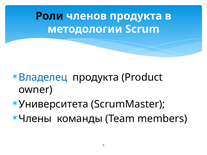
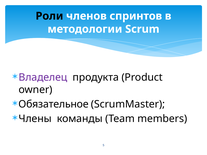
членов продукта: продукта -> спринтов
Владелец colour: blue -> purple
Университета: Университета -> Обязательное
